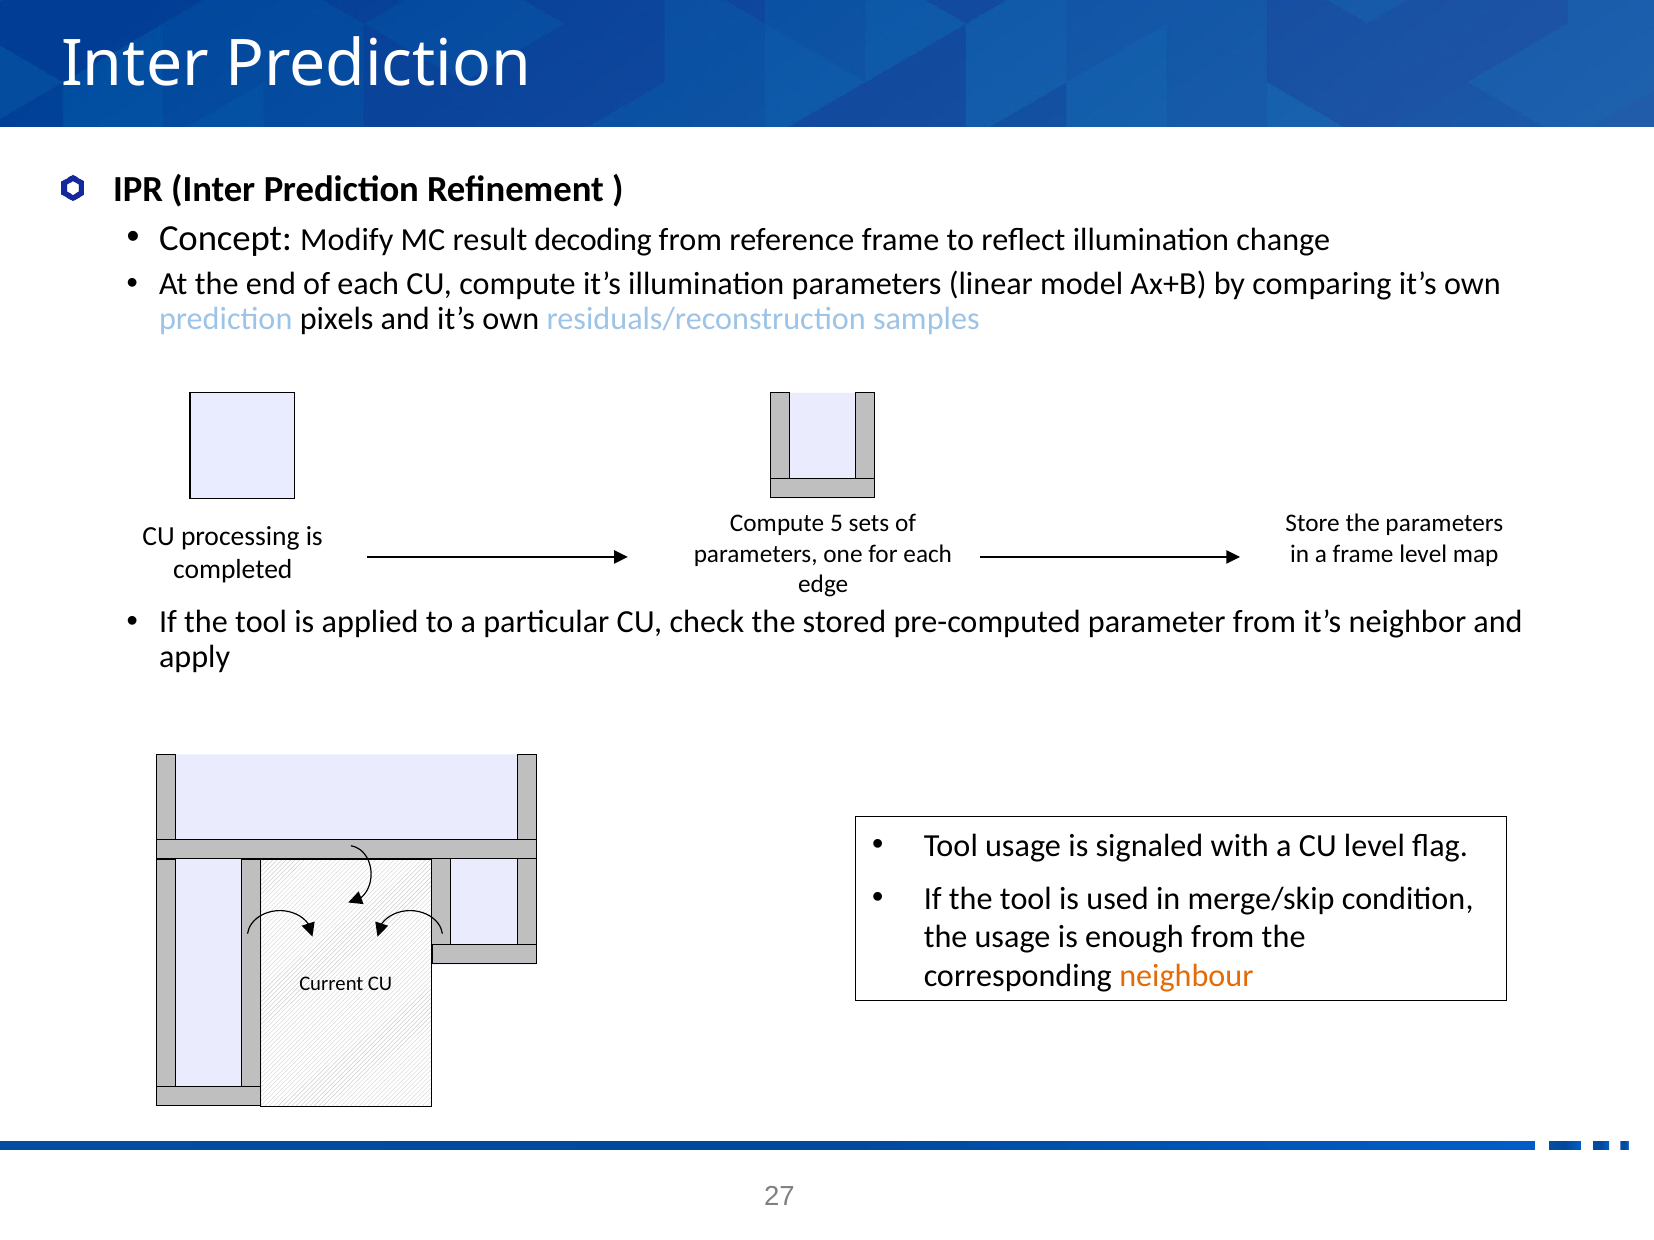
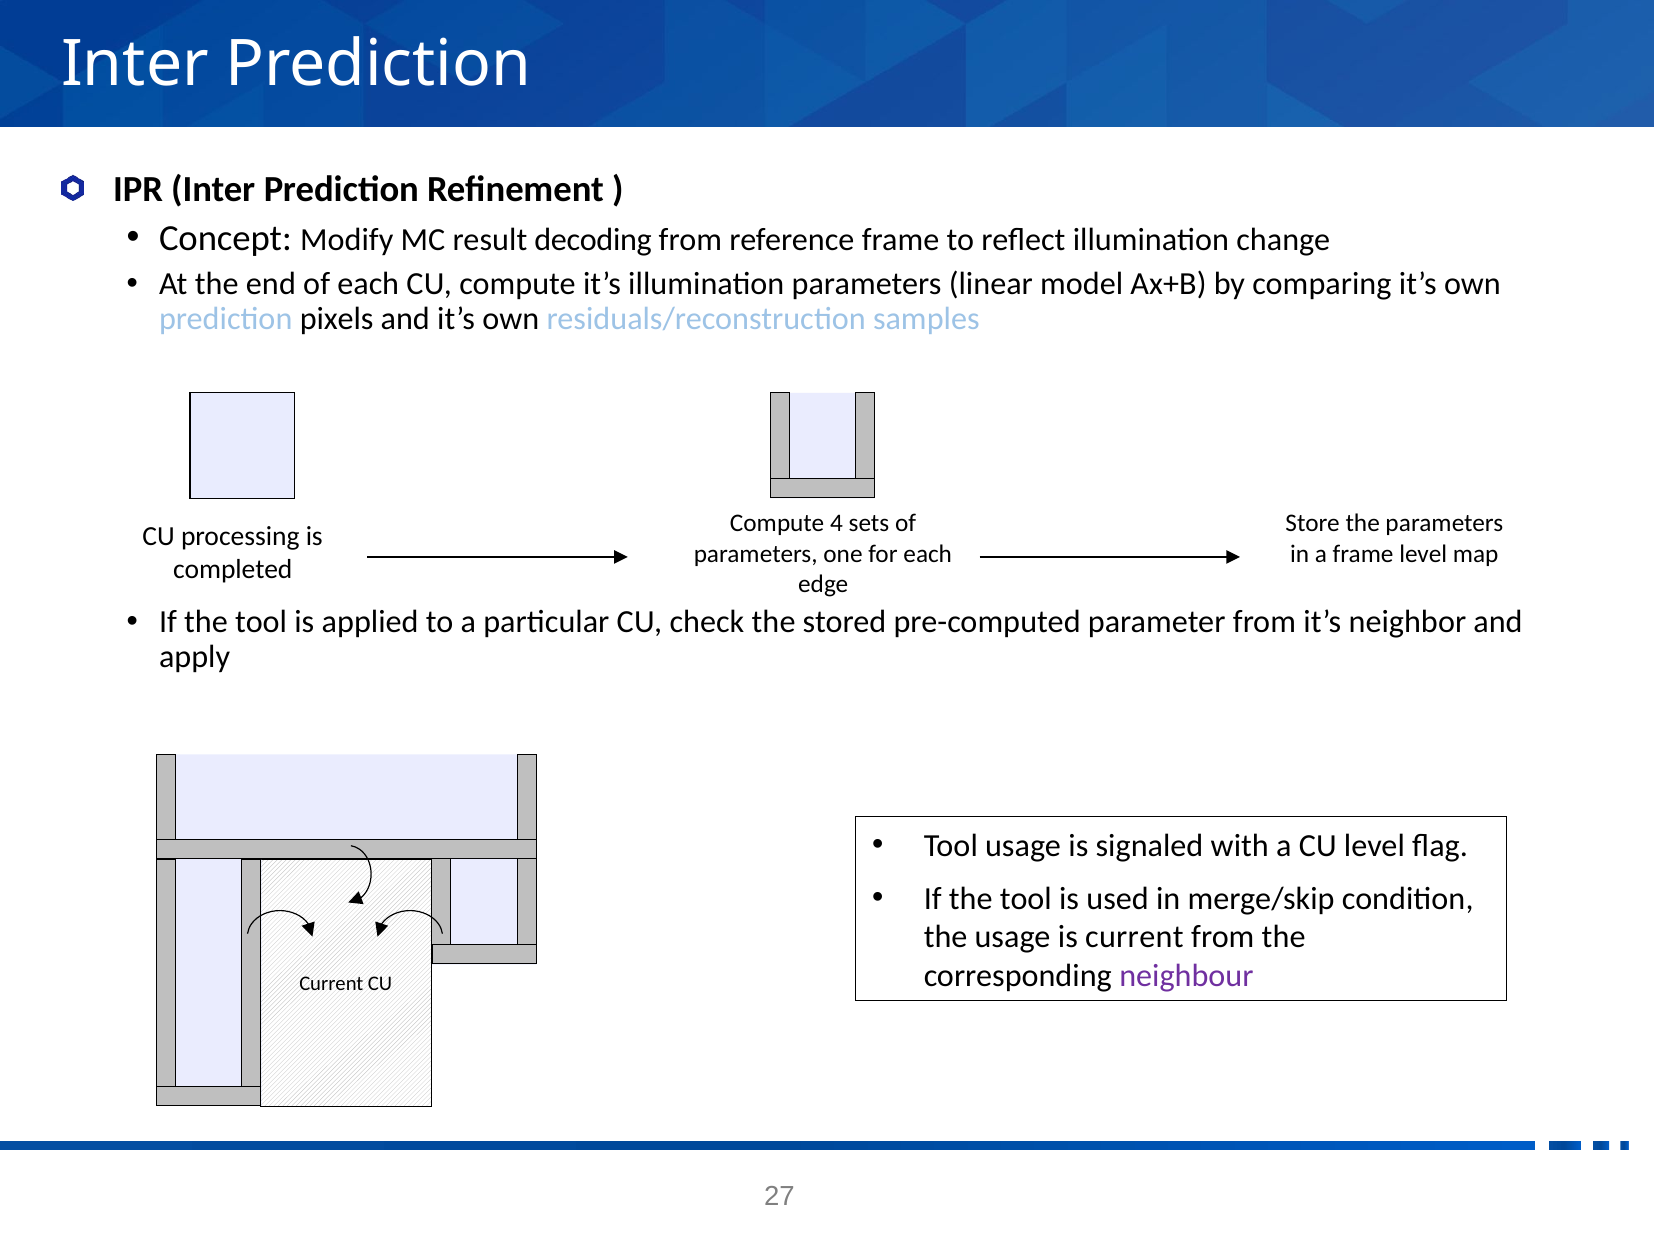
5: 5 -> 4
is enough: enough -> current
neighbour colour: orange -> purple
